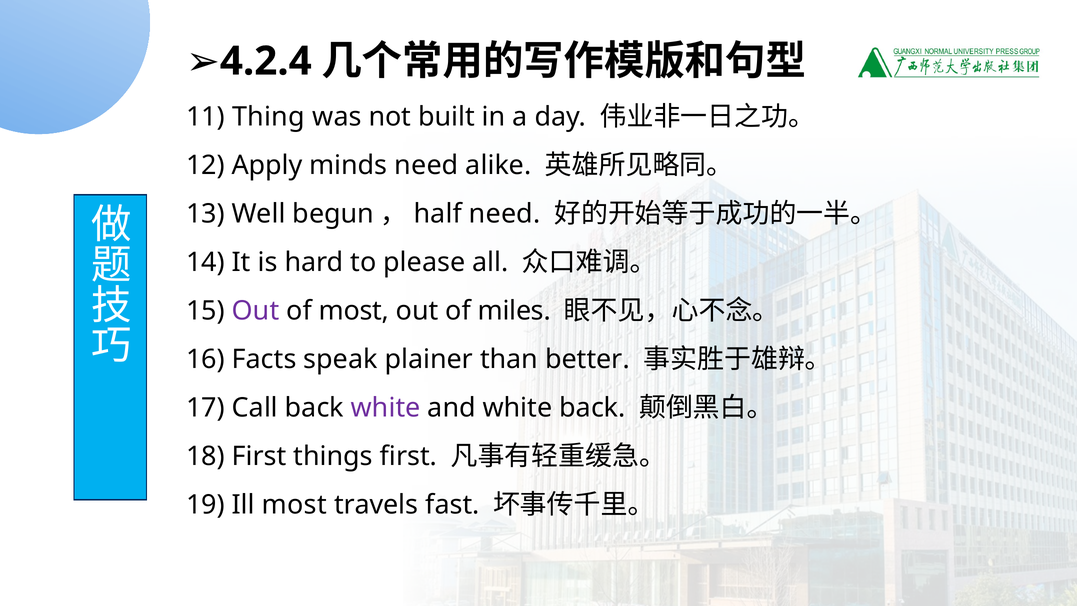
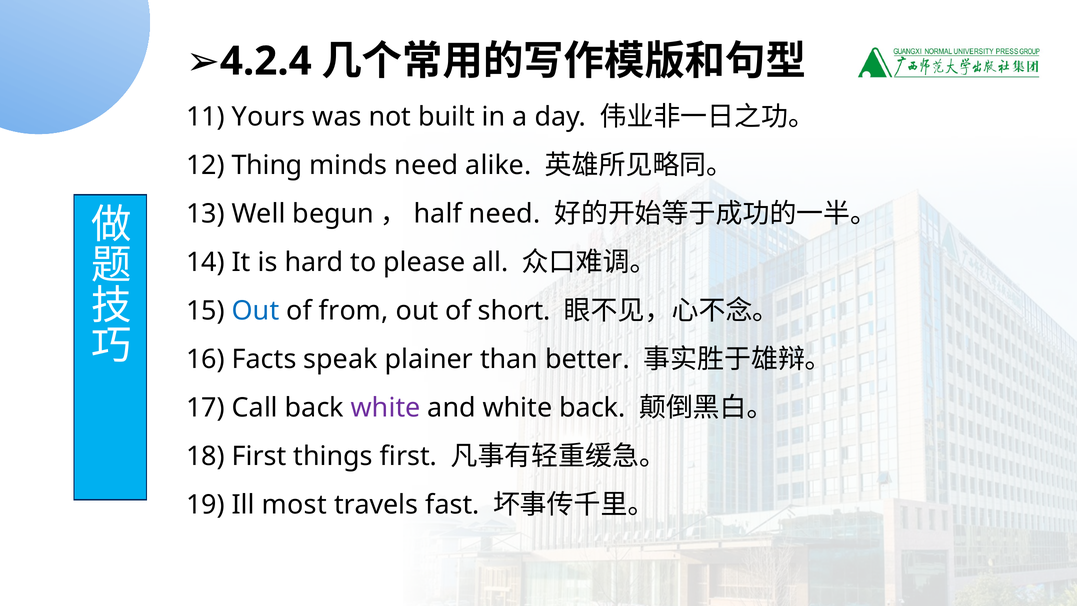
Thing: Thing -> Yours
Apply: Apply -> Thing
Out at (256, 311) colour: purple -> blue
of most: most -> from
miles: miles -> short
